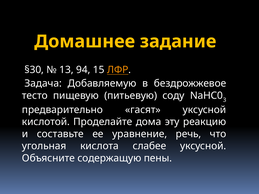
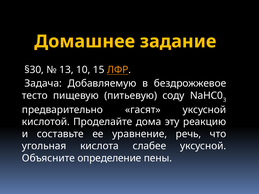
94: 94 -> 10
содержащую: содержащую -> определение
